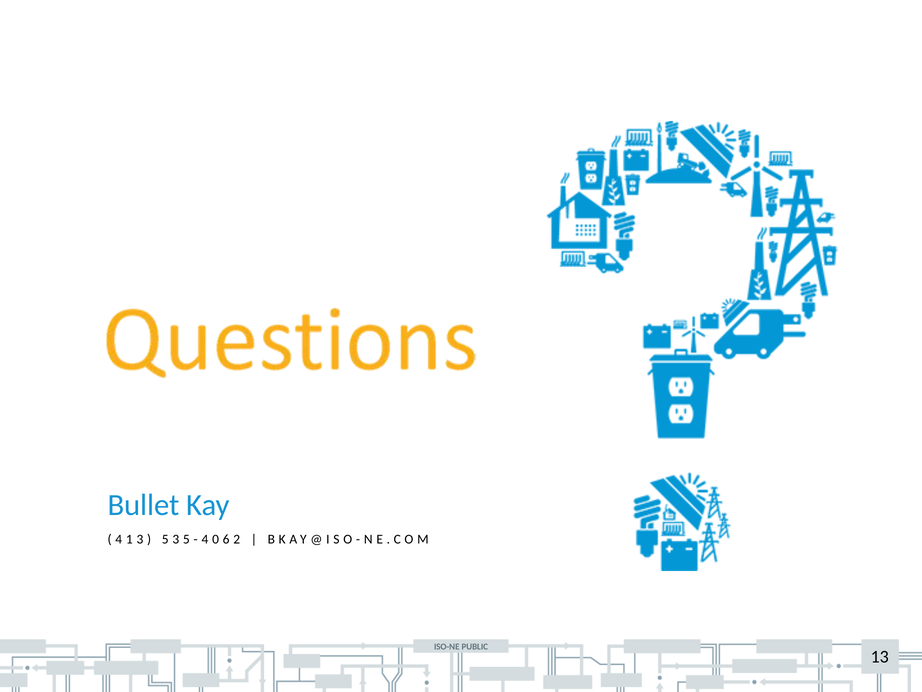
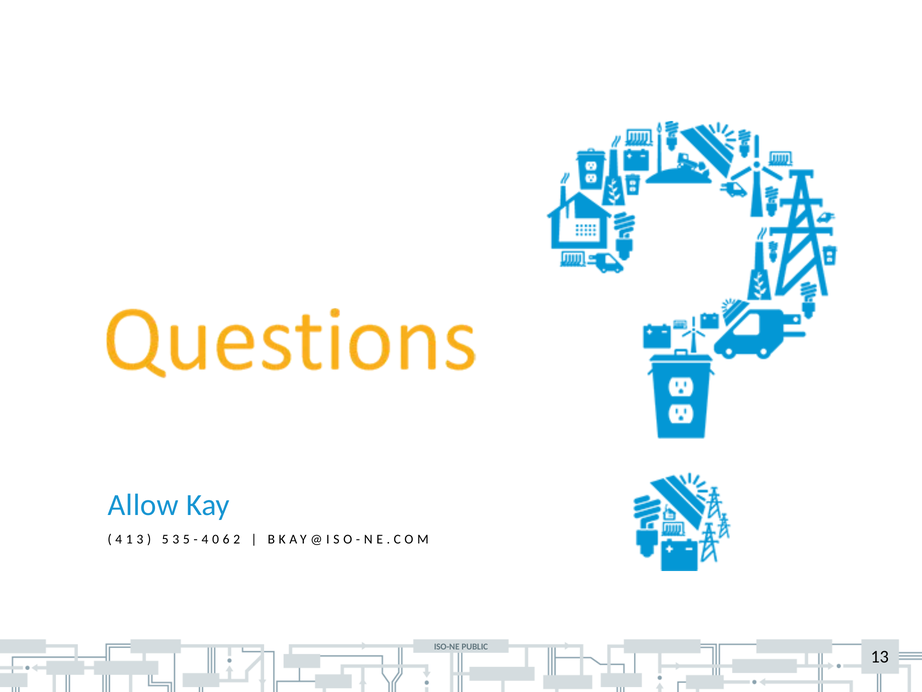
Bullet: Bullet -> Allow
